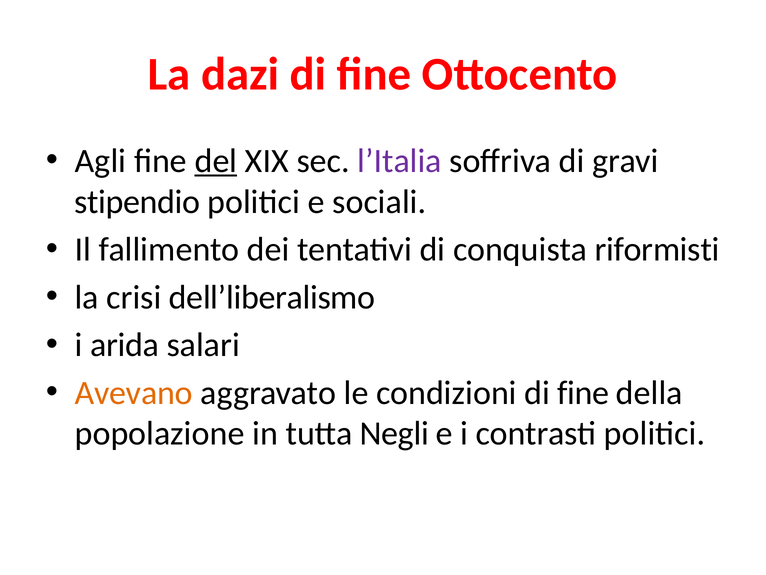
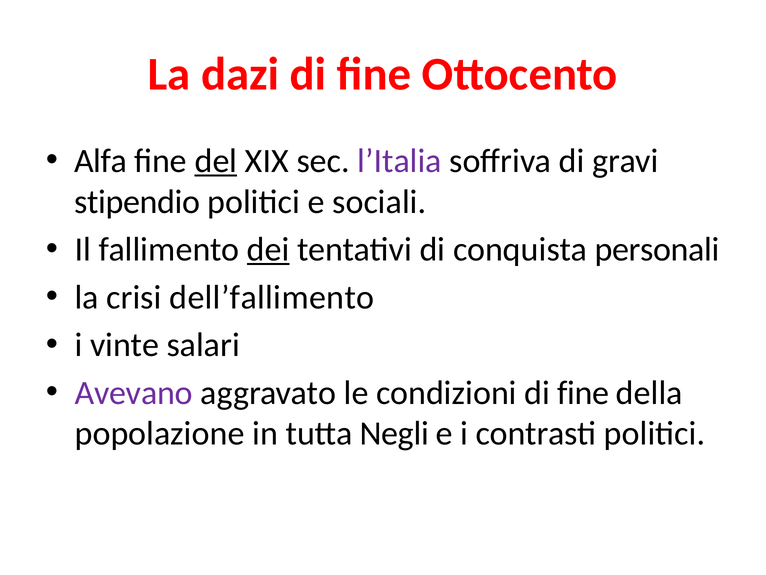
Agli: Agli -> Alfa
dei underline: none -> present
riformisti: riformisti -> personali
dell’liberalismo: dell’liberalismo -> dell’fallimento
arida: arida -> vinte
Avevano colour: orange -> purple
